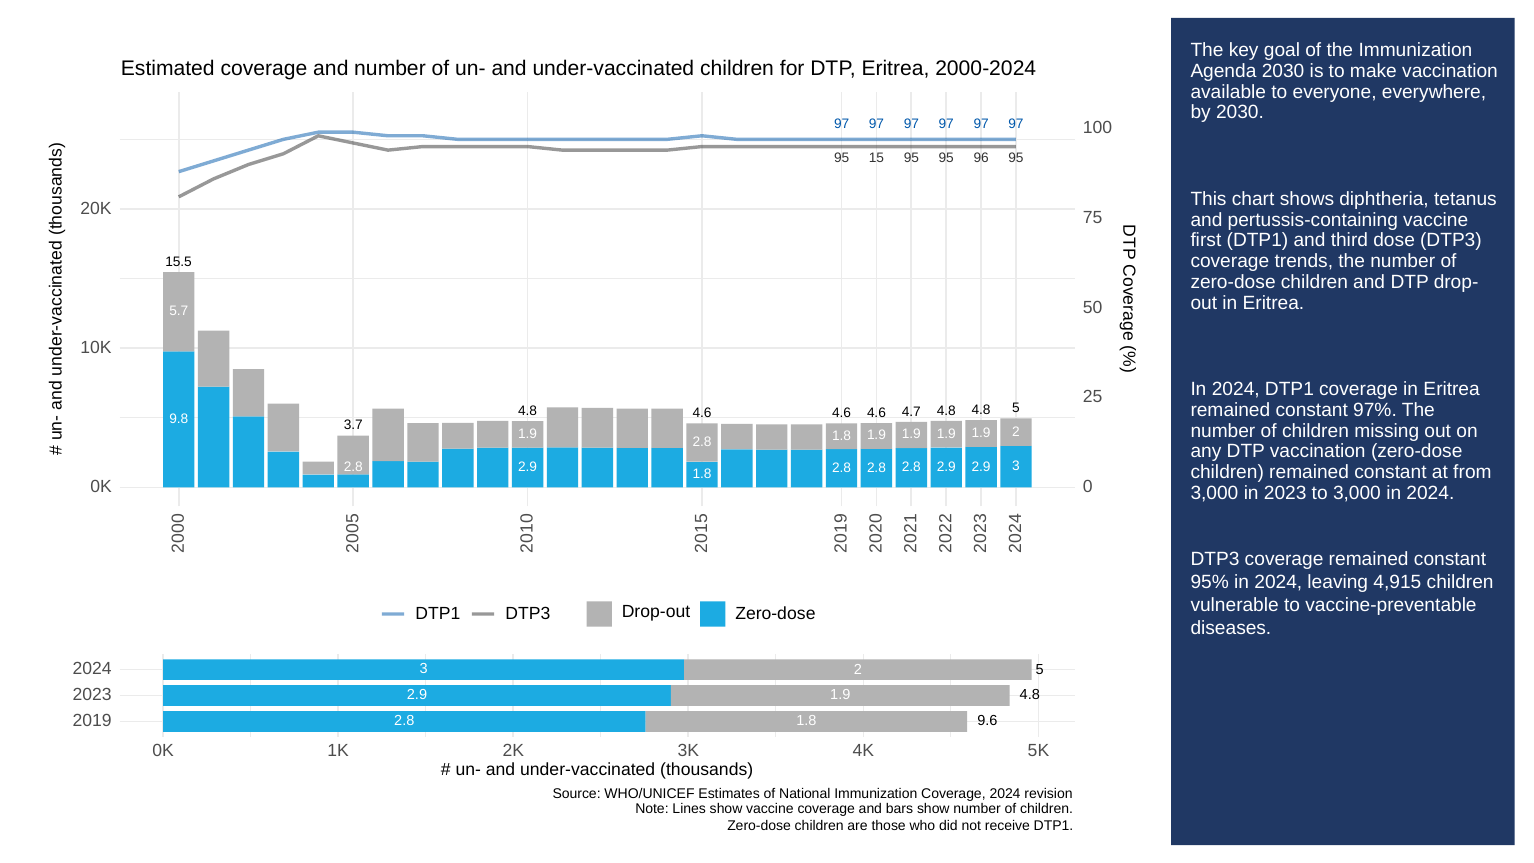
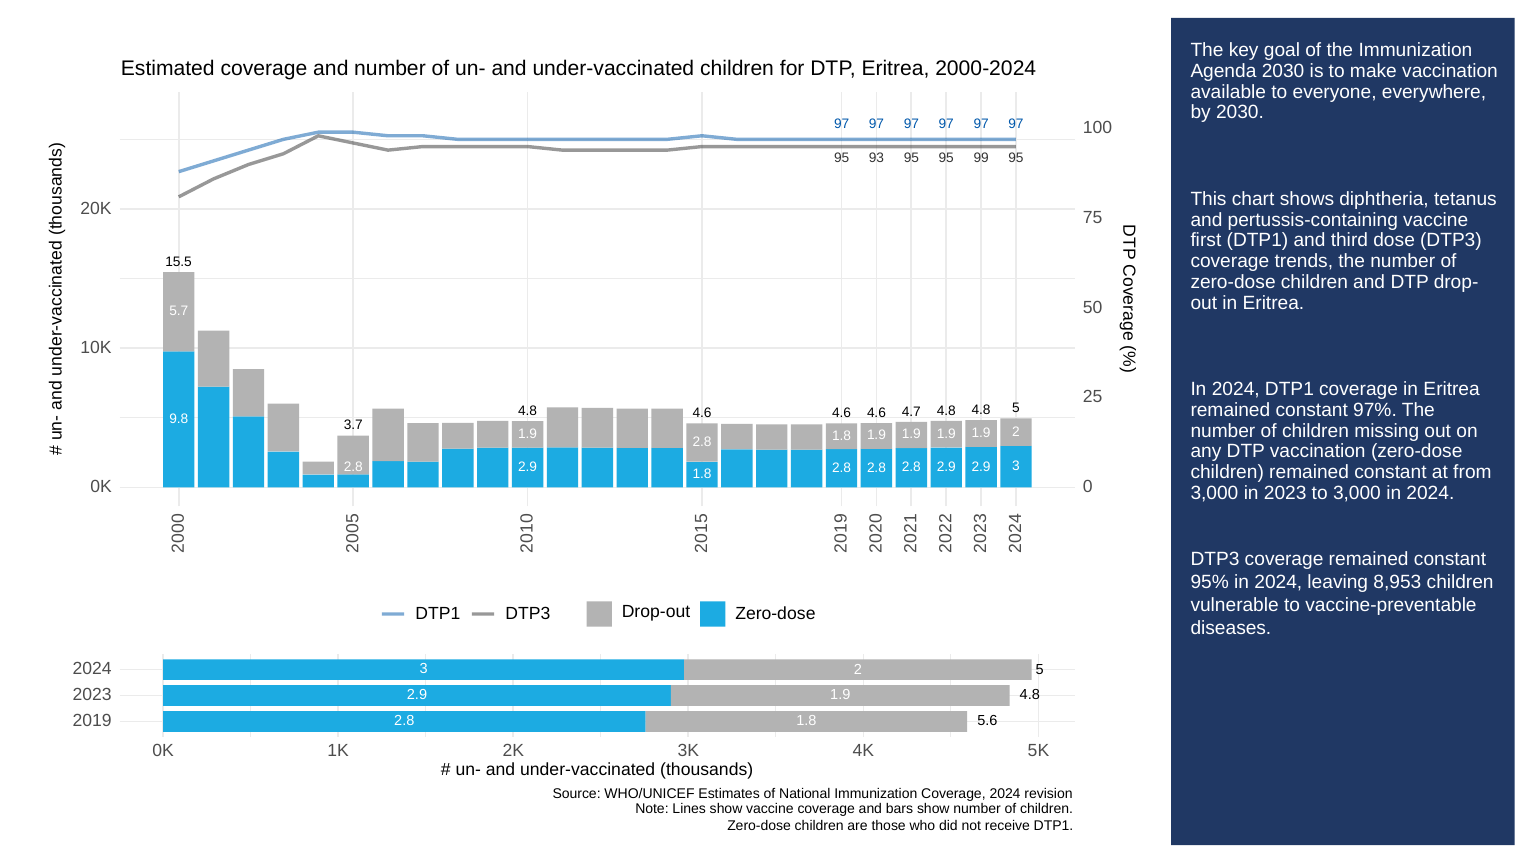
15: 15 -> 93
96: 96 -> 99
4,915: 4,915 -> 8,953
9.6: 9.6 -> 5.6
